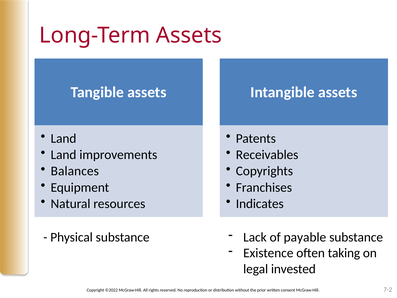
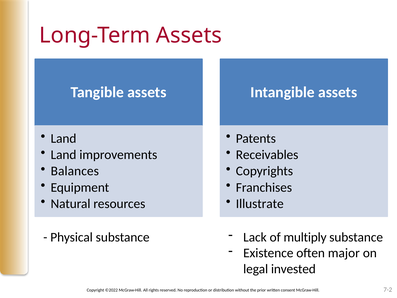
Indicates: Indicates -> Illustrate
payable: payable -> multiply
taking: taking -> major
